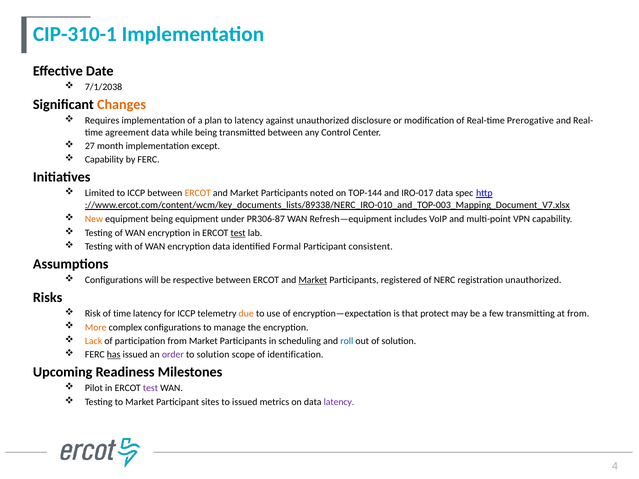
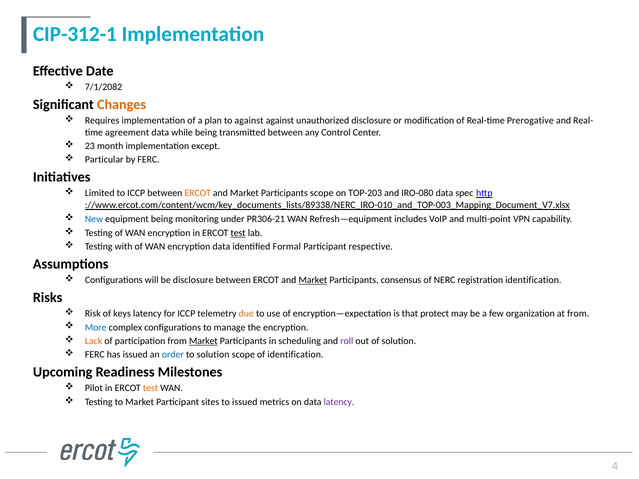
CIP-310-1: CIP-310-1 -> CIP-312-1
7/1/2038: 7/1/2038 -> 7/1/2082
to latency: latency -> against
27: 27 -> 23
Capability at (104, 160): Capability -> Particular
Participants noted: noted -> scope
TOP-144: TOP-144 -> TOP-203
IRO-017: IRO-017 -> IRO-080
New colour: orange -> blue
being equipment: equipment -> monitoring
PR306-87: PR306-87 -> PR306-21
consistent: consistent -> respective
be respective: respective -> disclosure
registered: registered -> consensus
registration unauthorized: unauthorized -> identification
of time: time -> keys
transmitting: transmitting -> organization
More colour: orange -> blue
Market at (203, 341) underline: none -> present
roll colour: blue -> purple
has underline: present -> none
order colour: purple -> blue
test at (150, 388) colour: purple -> orange
